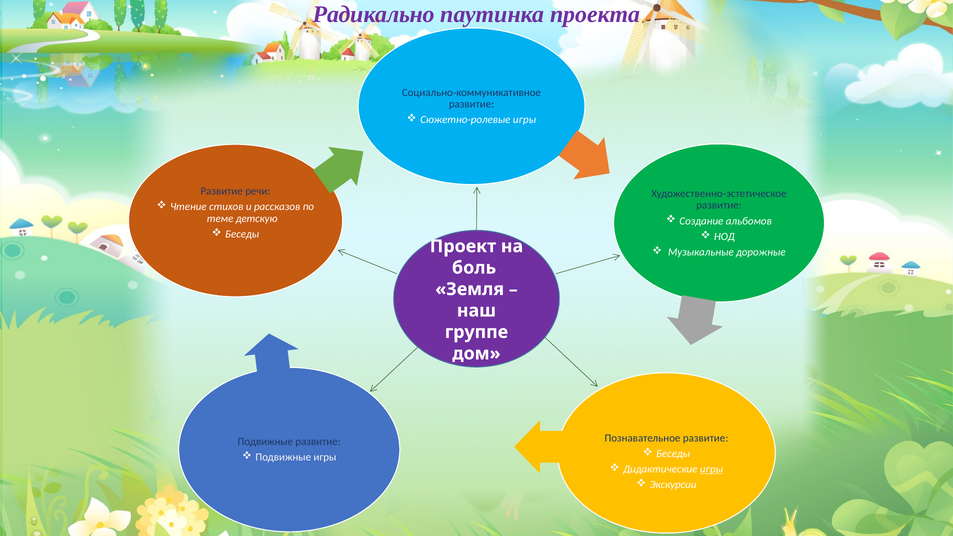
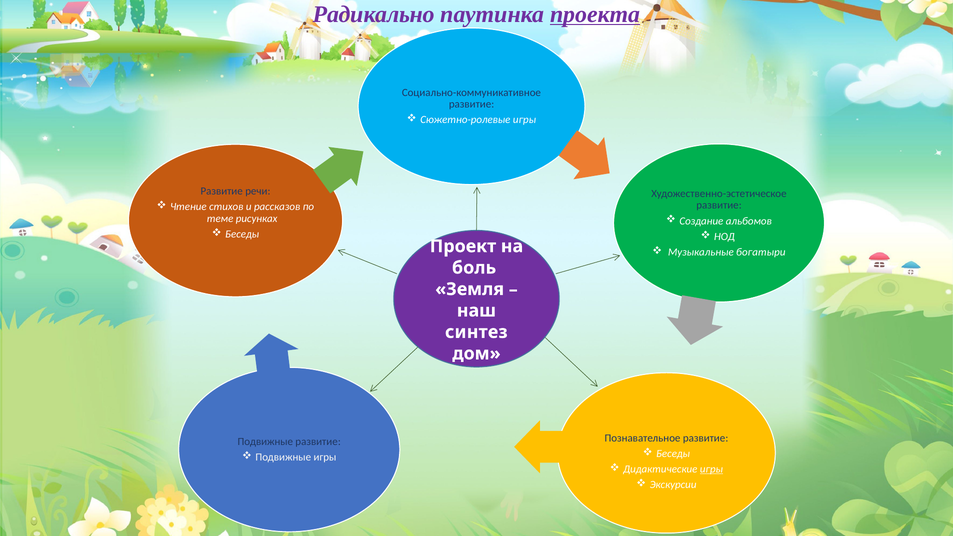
проекта underline: none -> present
детскую: детскую -> рисунках
дорожные: дорожные -> богатыри
группе: группе -> синтез
